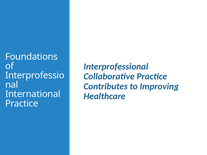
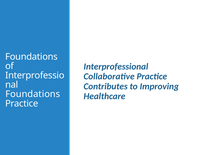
International at (33, 94): International -> Foundations
